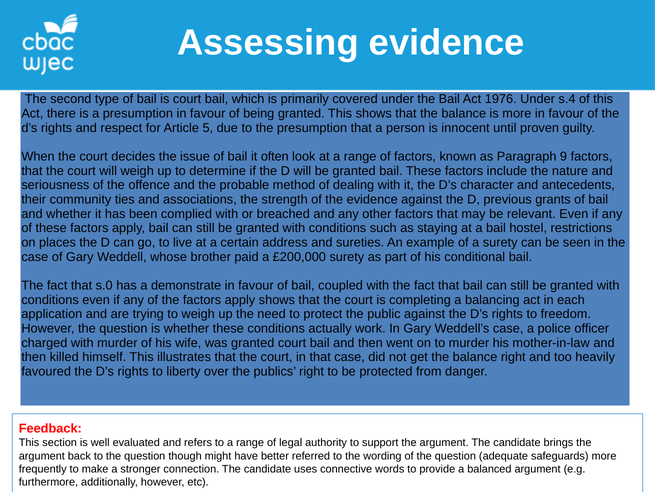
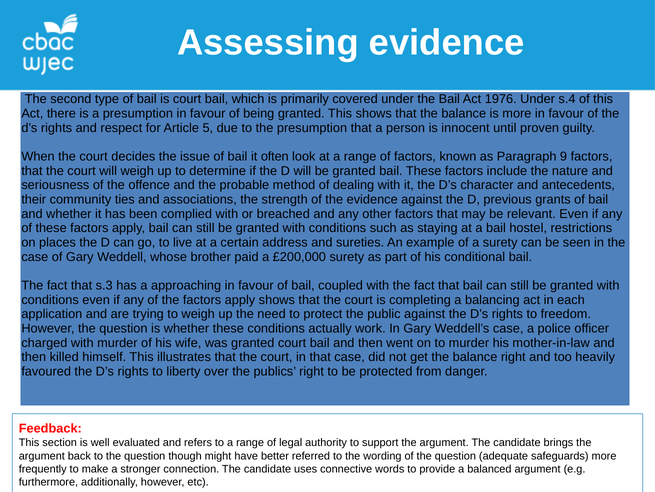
s.0: s.0 -> s.3
demonstrate: demonstrate -> approaching
